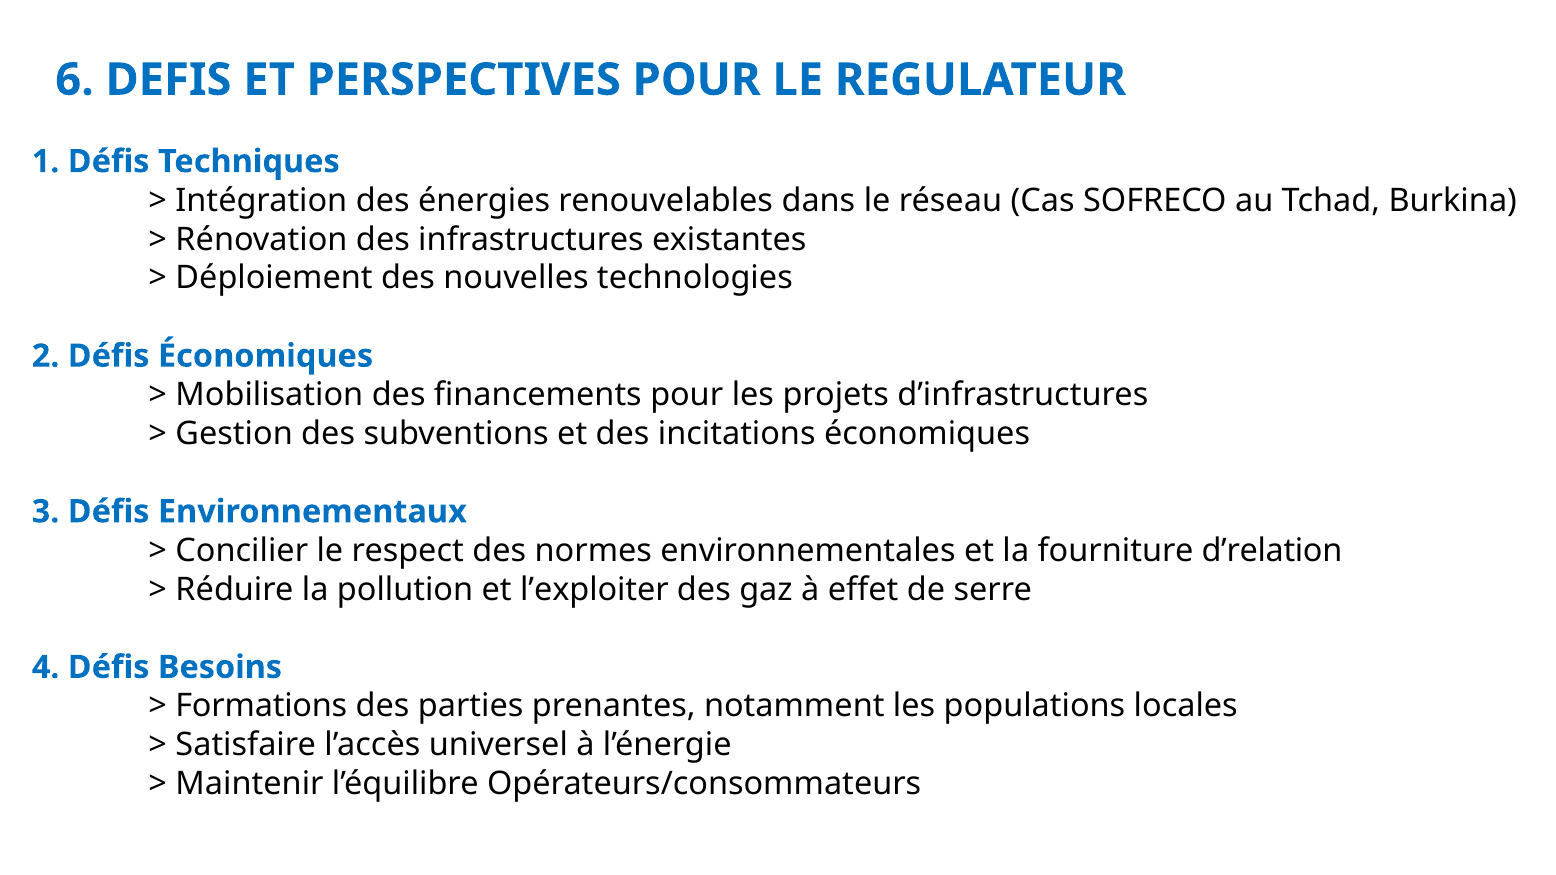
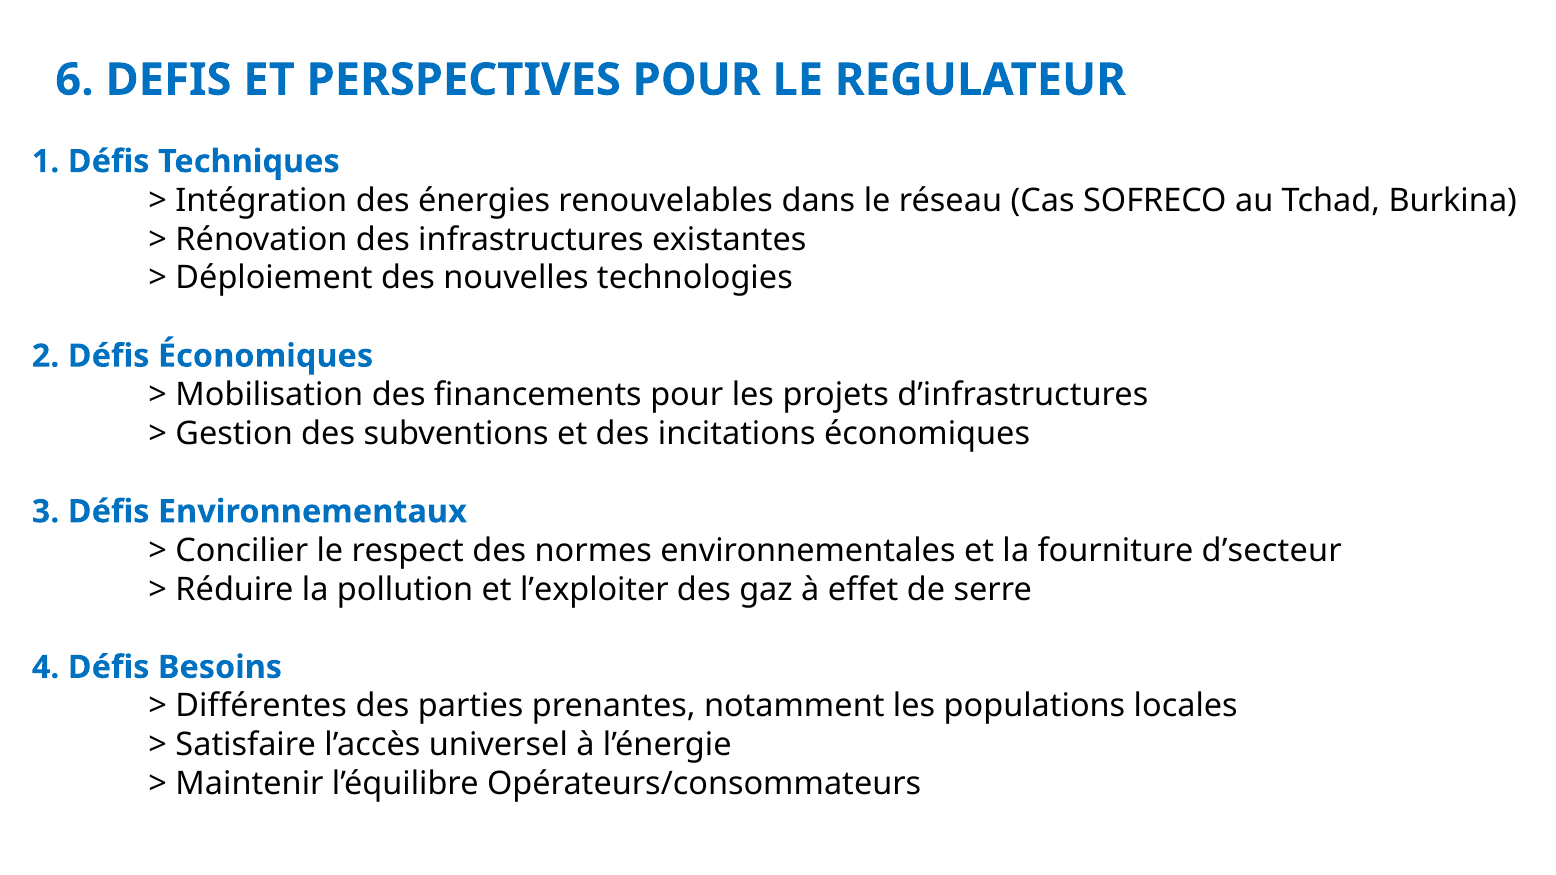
d’relation: d’relation -> d’secteur
Formations: Formations -> Différentes
